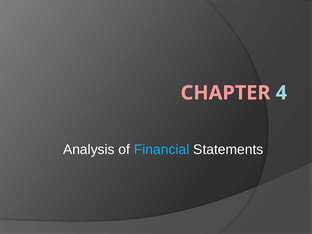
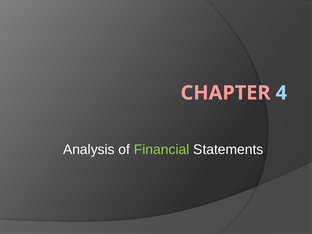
Financial colour: light blue -> light green
